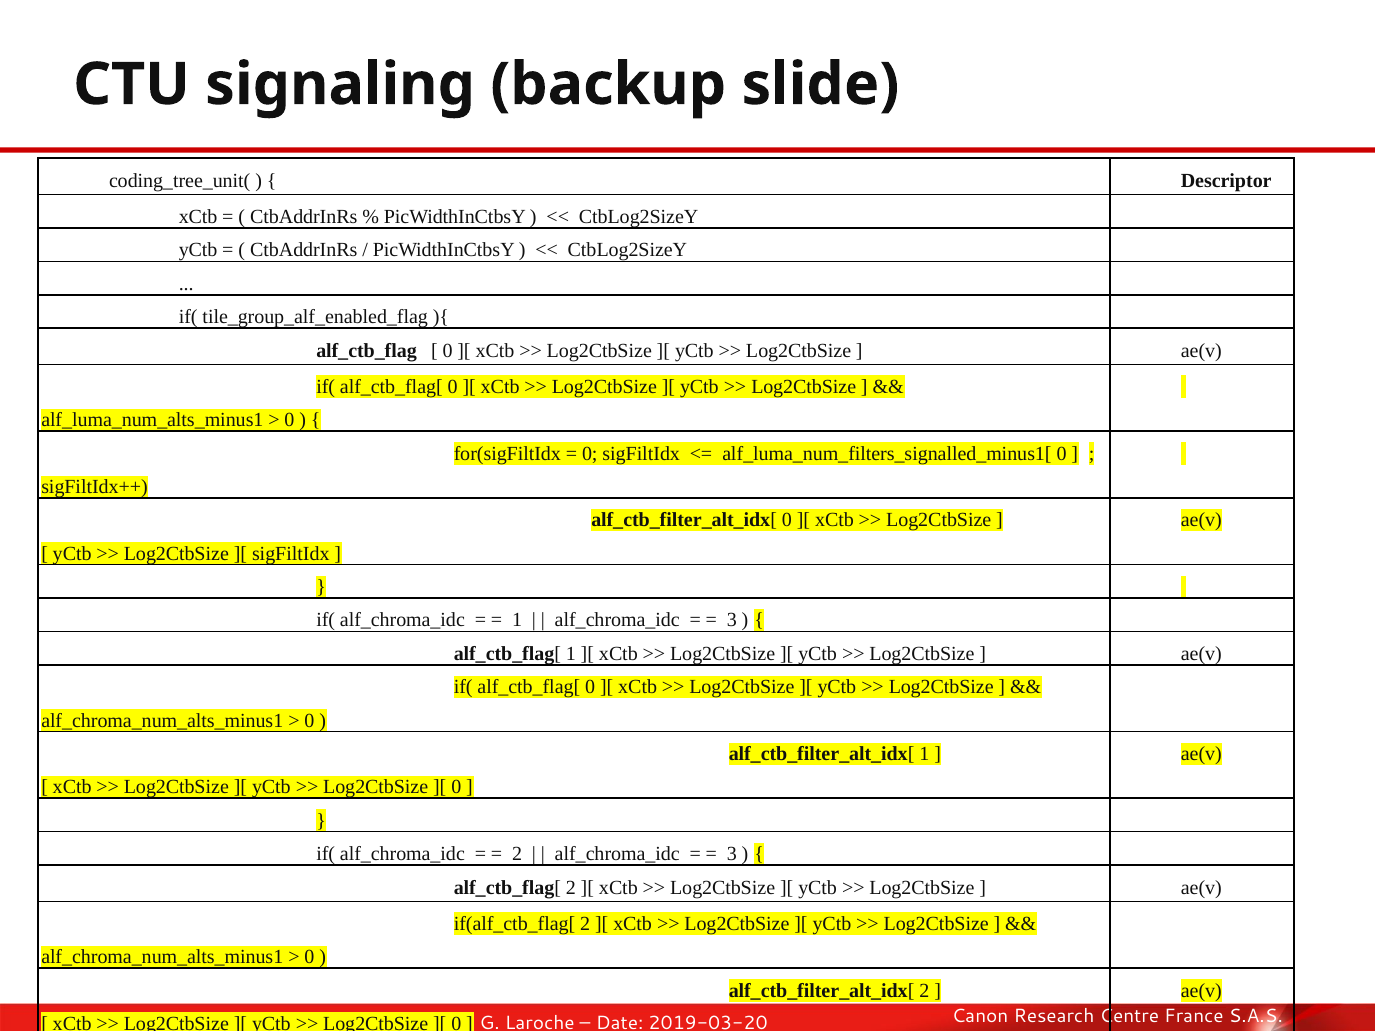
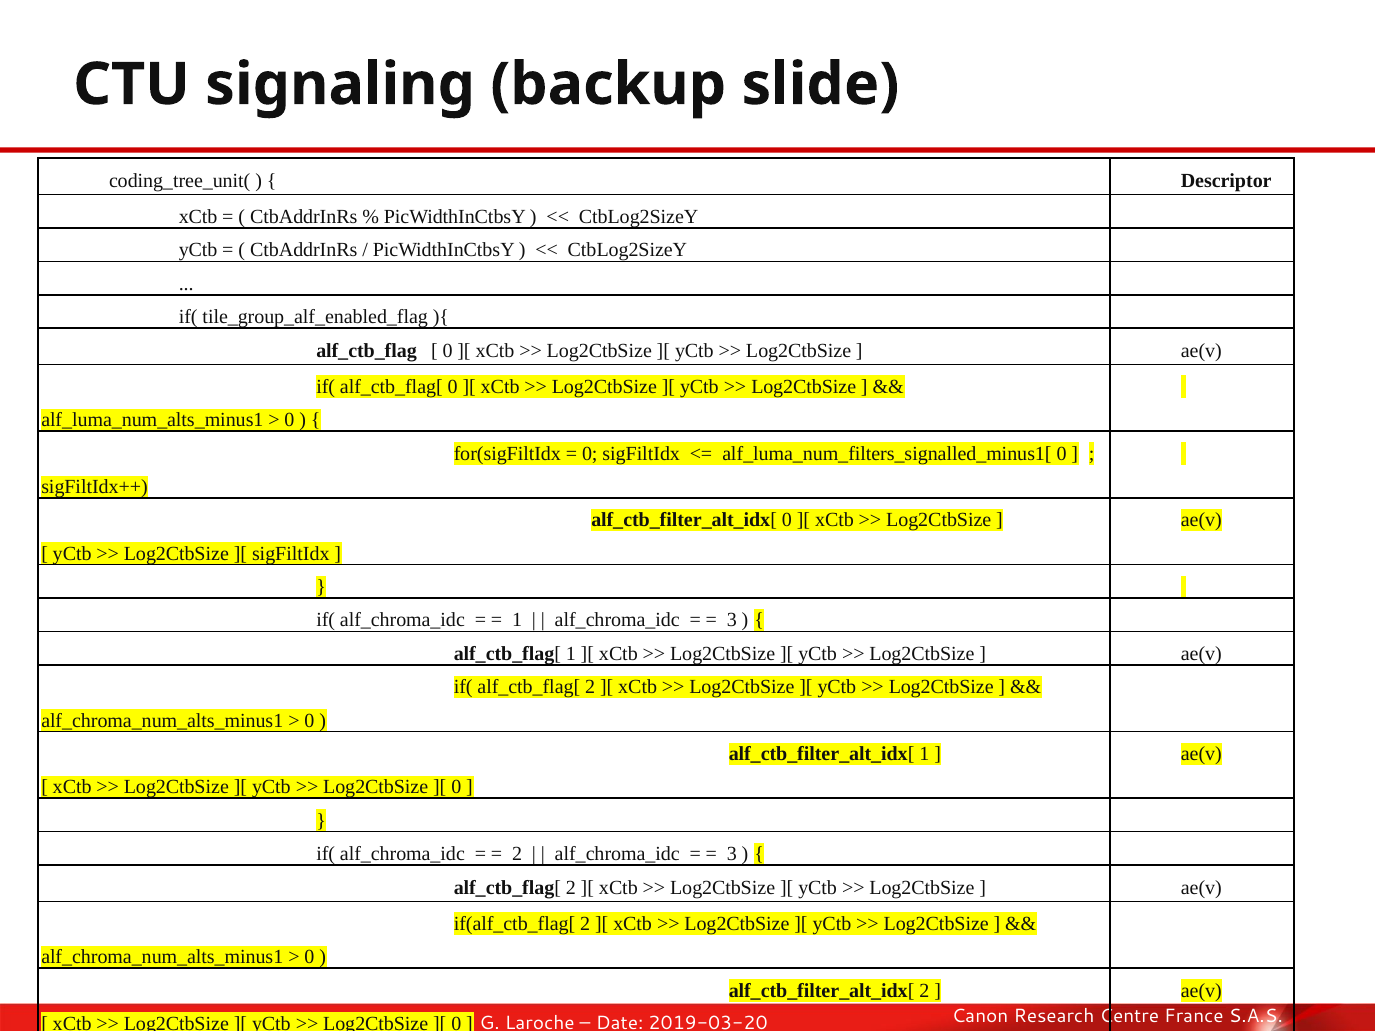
0 at (590, 687): 0 -> 2
